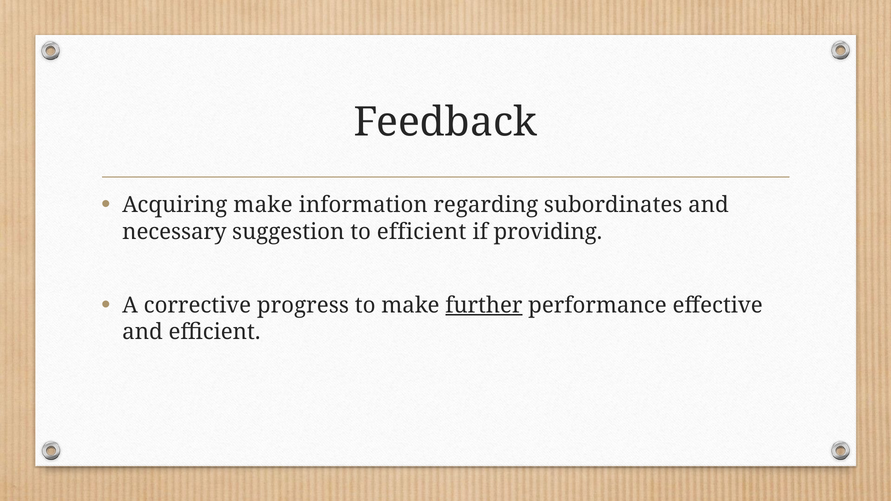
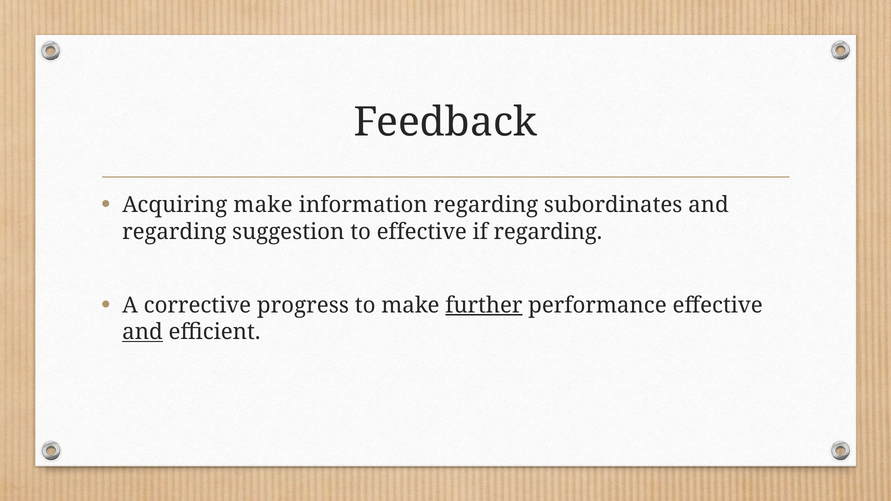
necessary at (174, 232): necessary -> regarding
to efficient: efficient -> effective
if providing: providing -> regarding
and at (143, 332) underline: none -> present
